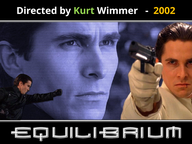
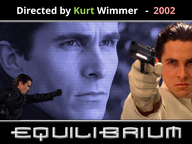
2002 colour: yellow -> pink
